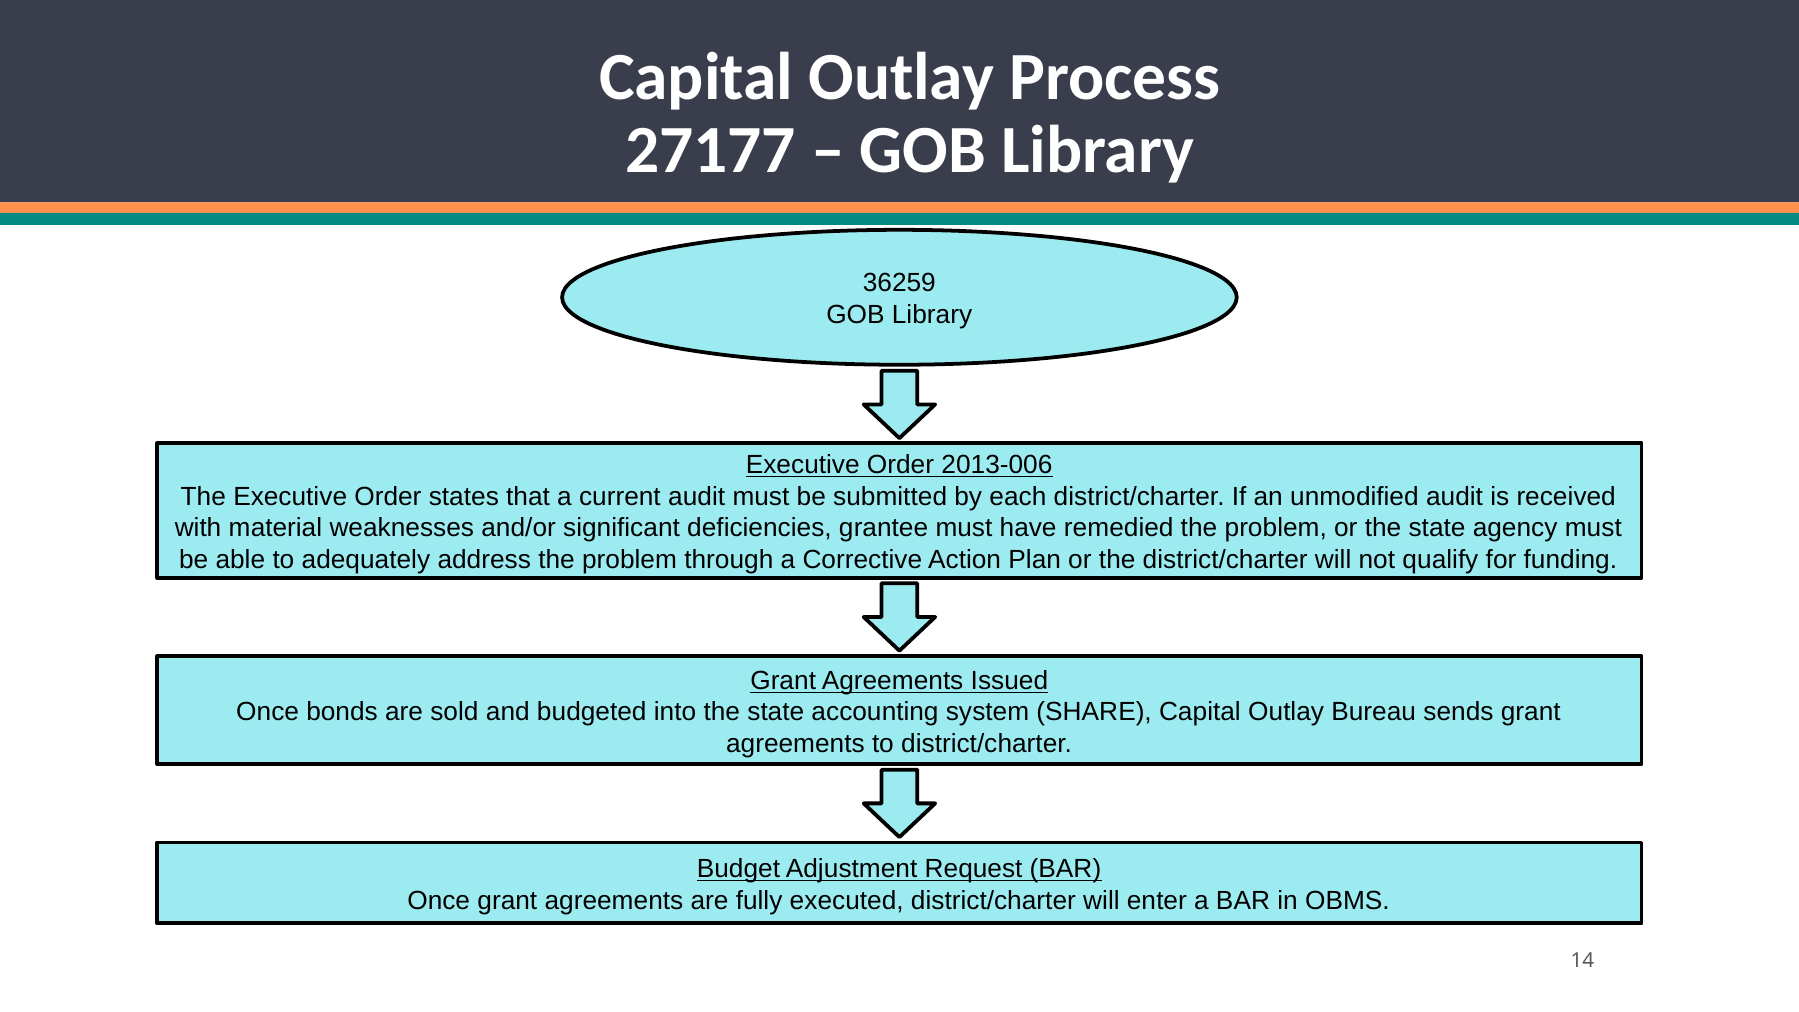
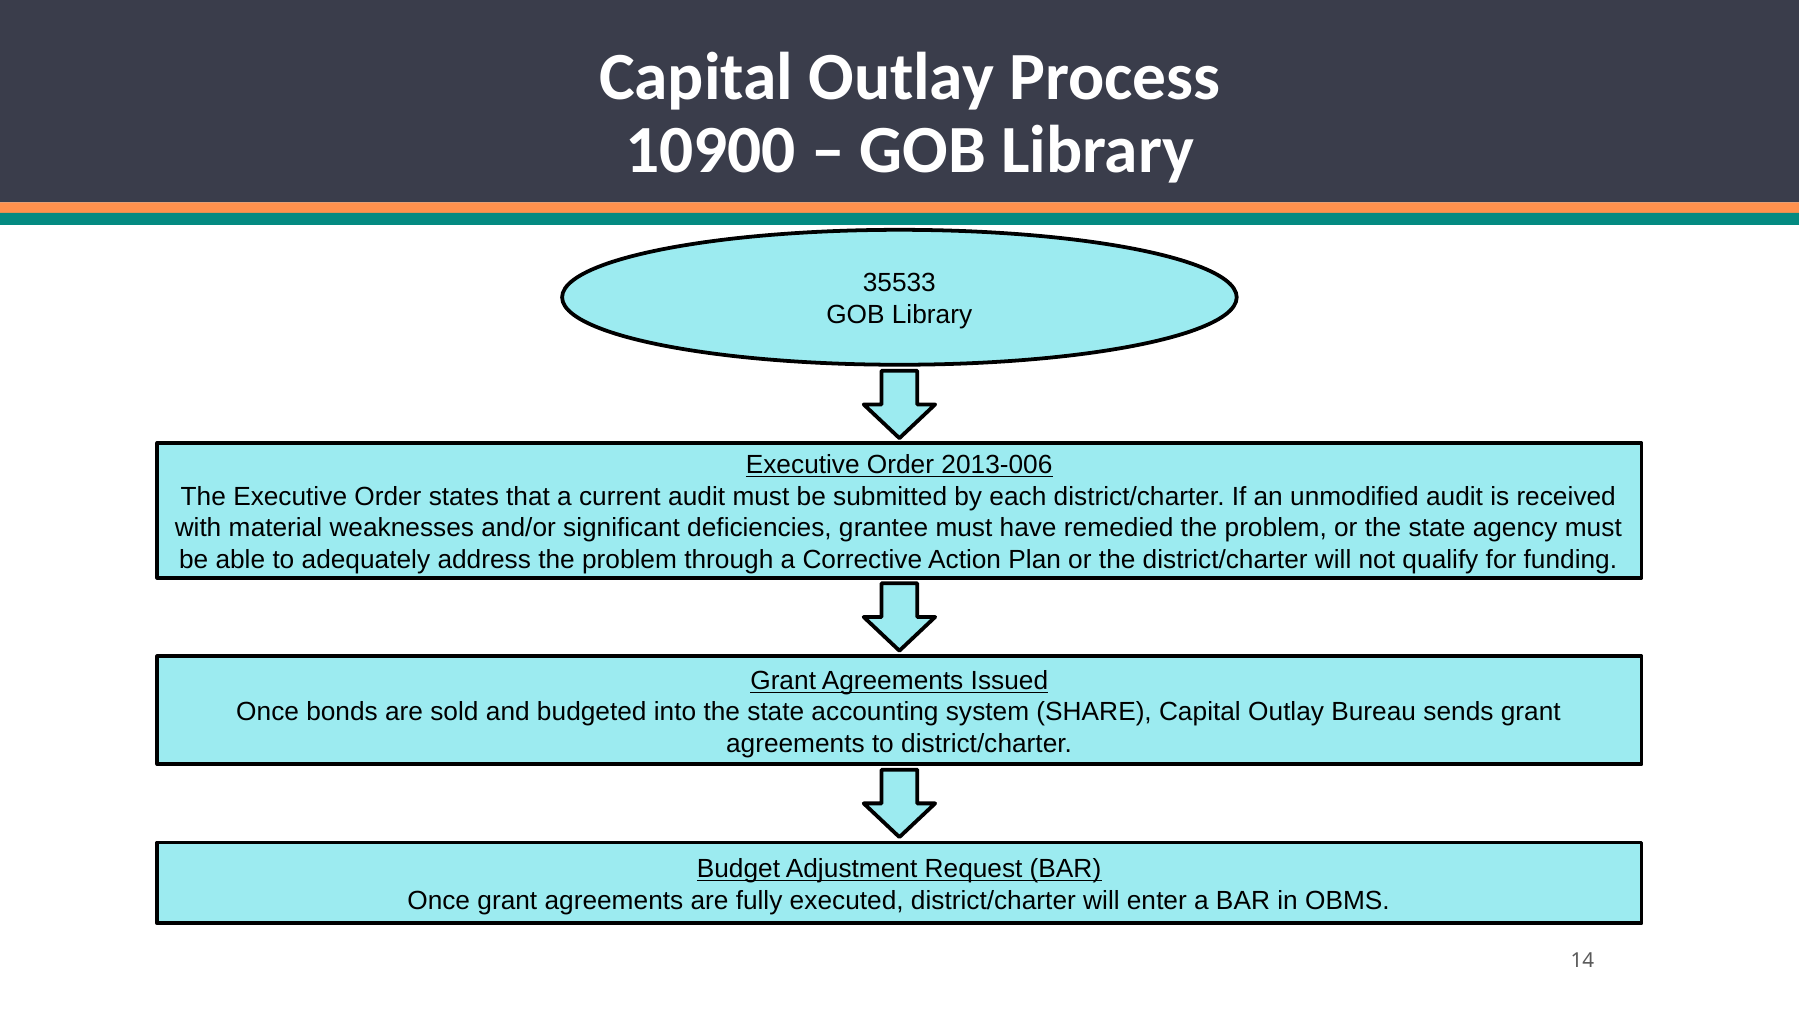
27177: 27177 -> 10900
36259: 36259 -> 35533
